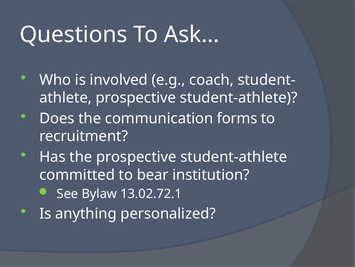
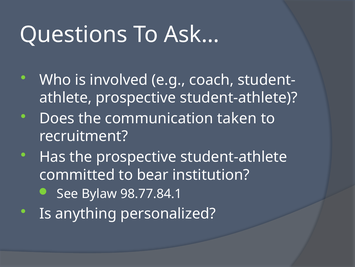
forms: forms -> taken
13.02.72.1: 13.02.72.1 -> 98.77.84.1
